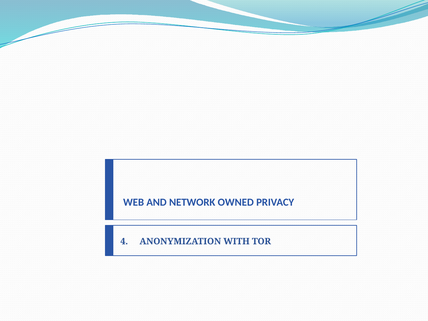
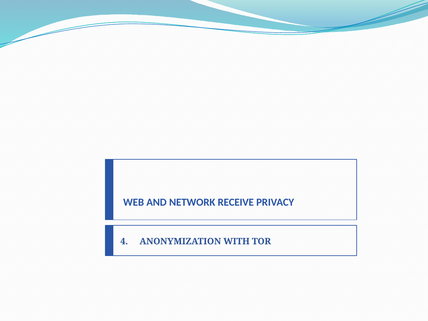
OWNED: OWNED -> RECEIVE
